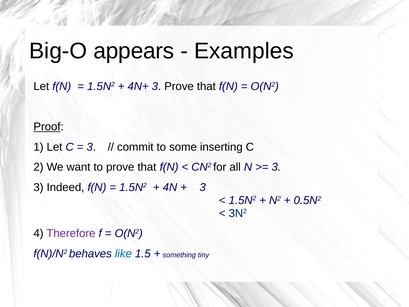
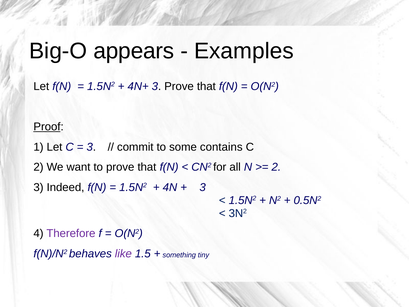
inserting: inserting -> contains
3 at (276, 167): 3 -> 2
like colour: blue -> purple
